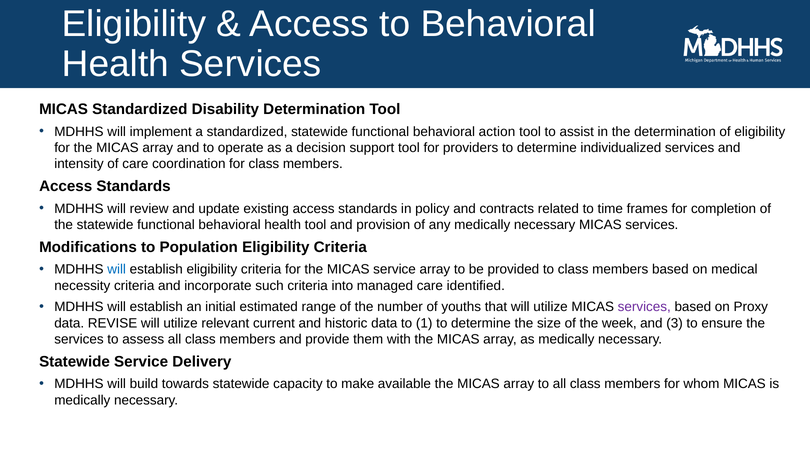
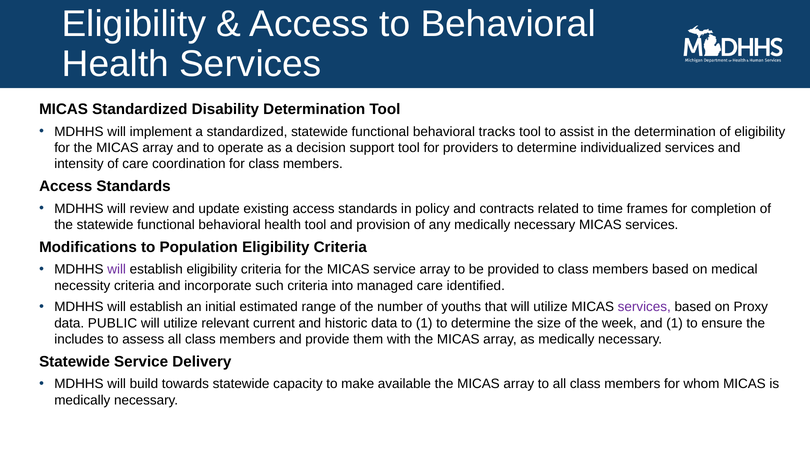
action: action -> tracks
will at (117, 269) colour: blue -> purple
REVISE: REVISE -> PUBLIC
and 3: 3 -> 1
services at (79, 339): services -> includes
